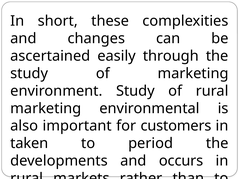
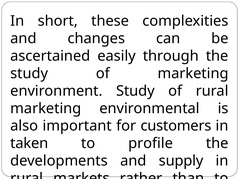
period: period -> profile
occurs: occurs -> supply
